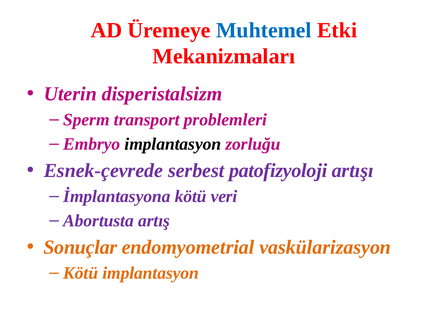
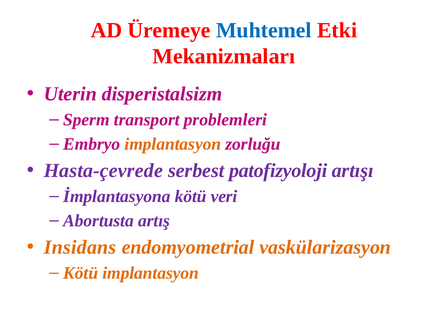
implantasyon at (173, 144) colour: black -> orange
Esnek-çevrede: Esnek-çevrede -> Hasta-çevrede
Sonuçlar: Sonuçlar -> Insidans
